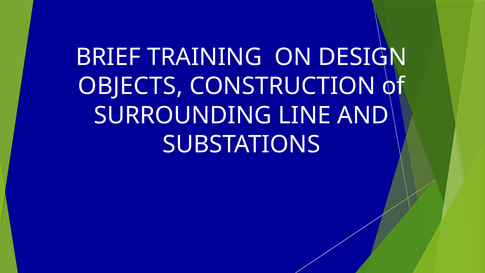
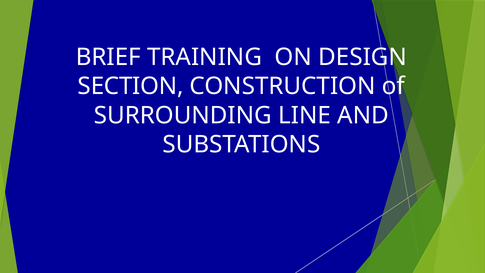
OBJECTS: OBJECTS -> SECTION
